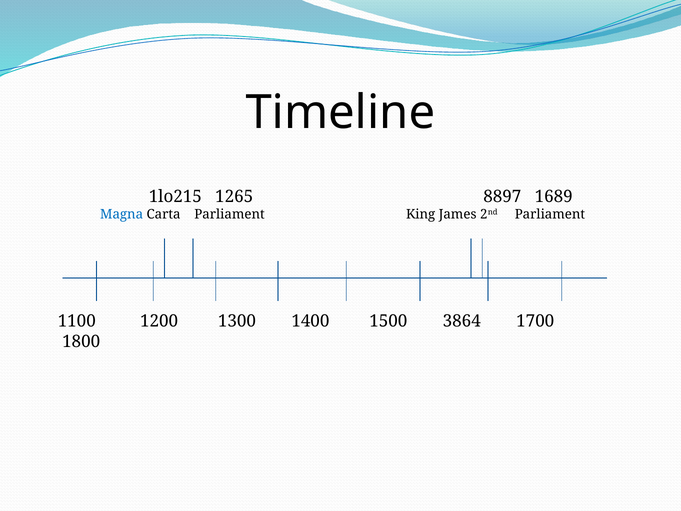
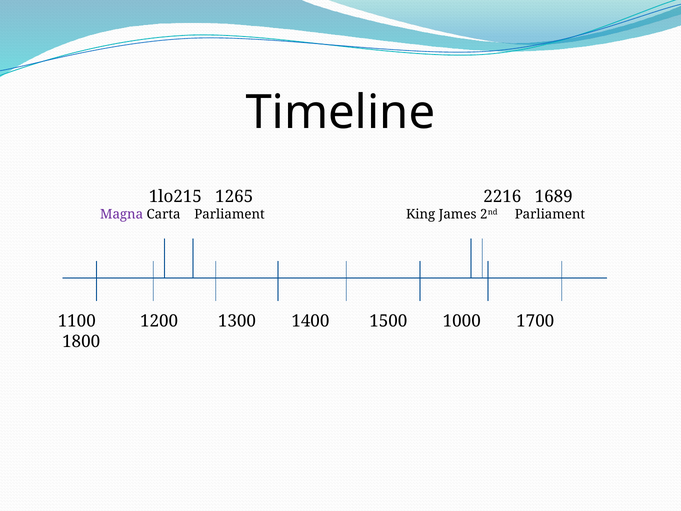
8897: 8897 -> 2216
Magna colour: blue -> purple
3864: 3864 -> 1000
